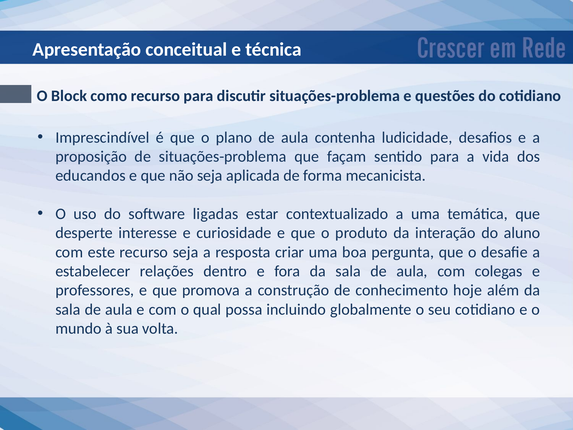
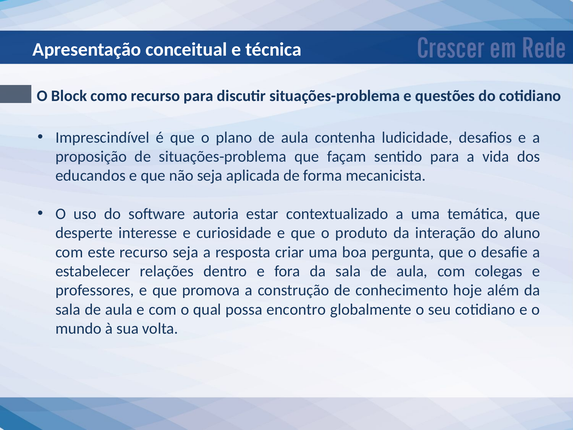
ligadas: ligadas -> autoria
incluindo: incluindo -> encontro
